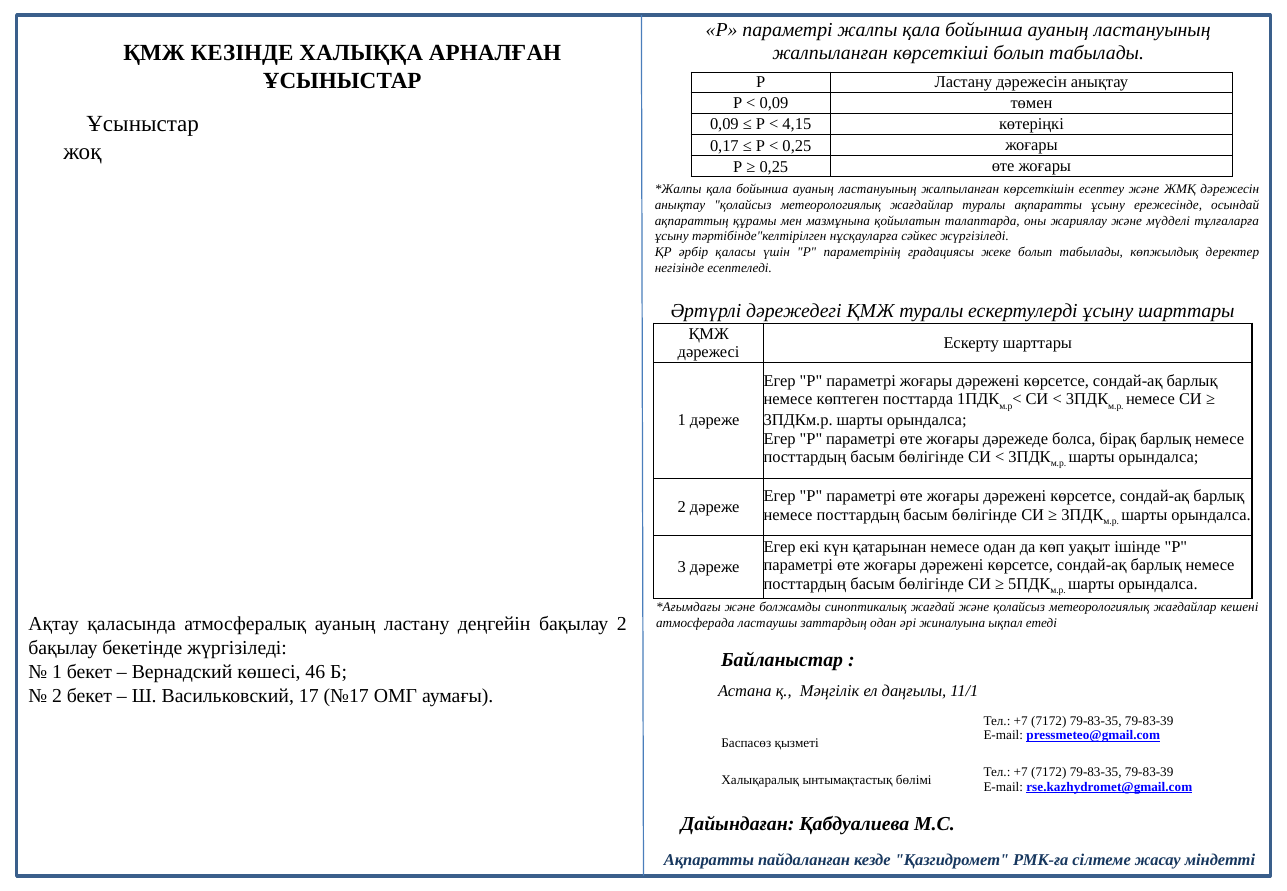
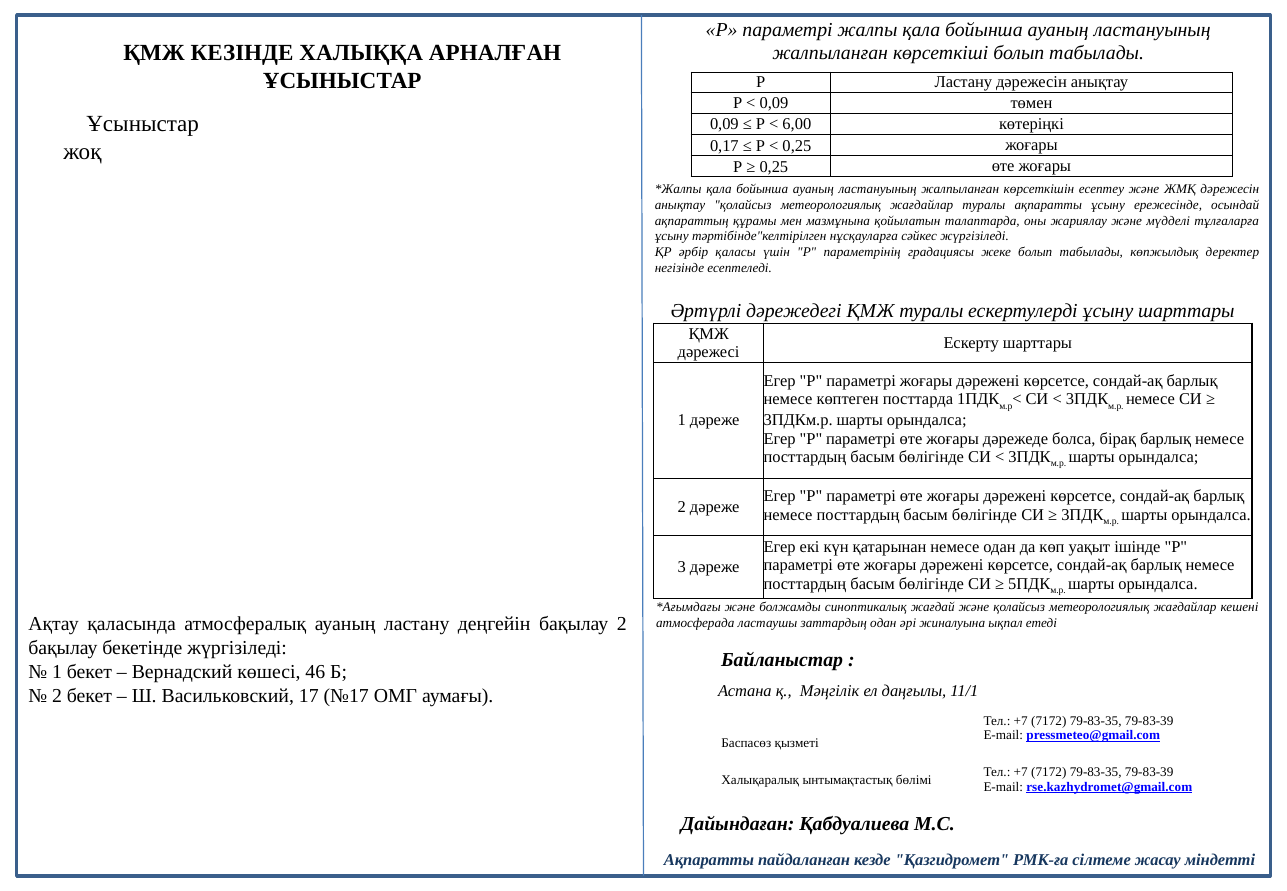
4,15: 4,15 -> 6,00
